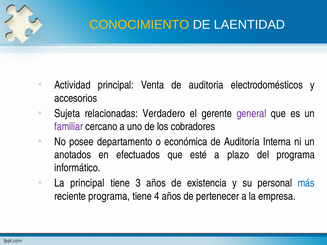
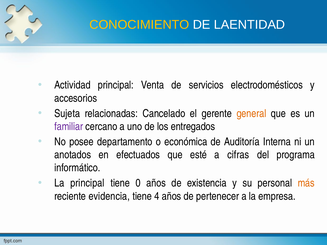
auditoria: auditoria -> servicios
Verdadero: Verdadero -> Cancelado
general colour: purple -> orange
cobradores: cobradores -> entregados
plazo: plazo -> cifras
3: 3 -> 0
más colour: blue -> orange
reciente programa: programa -> evidencia
